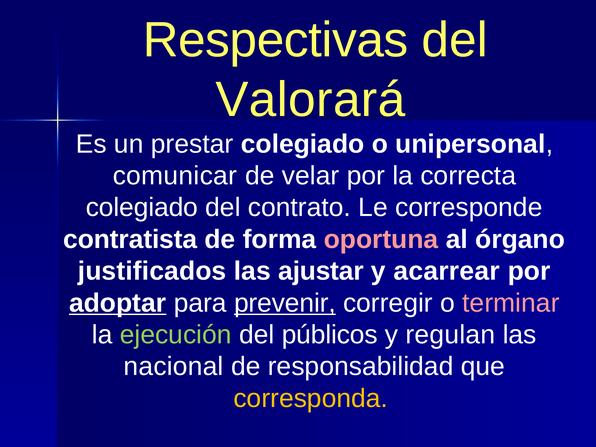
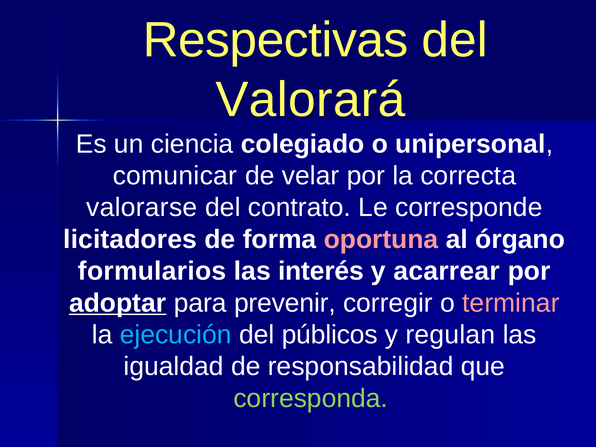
prestar: prestar -> ciencia
colegiado at (142, 208): colegiado -> valorarse
contratista: contratista -> licitadores
justificados: justificados -> formularios
ajustar: ajustar -> interés
prevenir underline: present -> none
ejecución colour: light green -> light blue
nacional: nacional -> igualdad
corresponda colour: yellow -> light green
